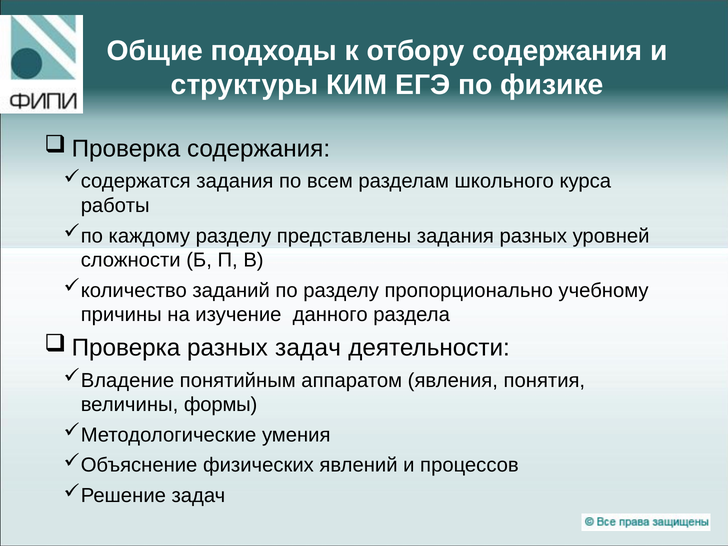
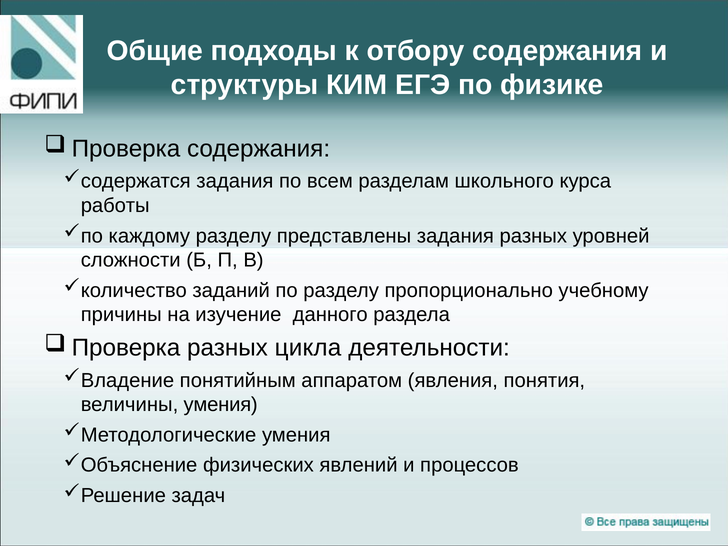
разных задач: задач -> цикла
величины формы: формы -> умения
